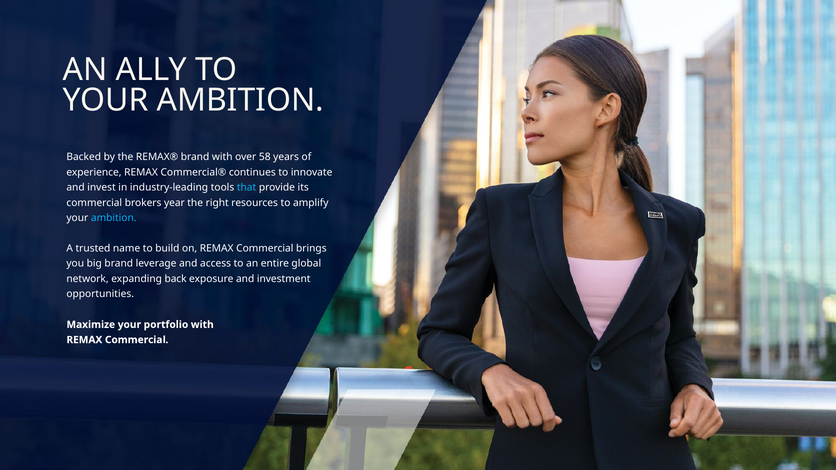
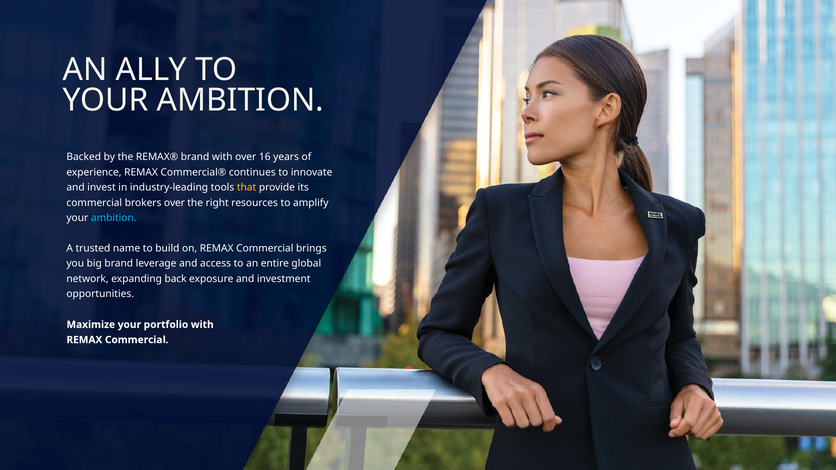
58: 58 -> 16
that colour: light blue -> yellow
brokers year: year -> over
